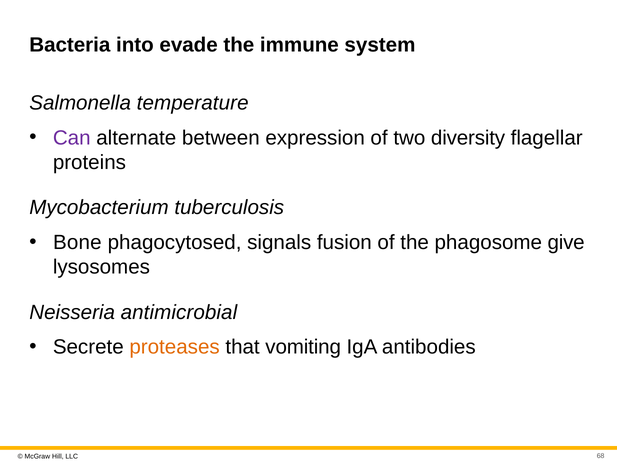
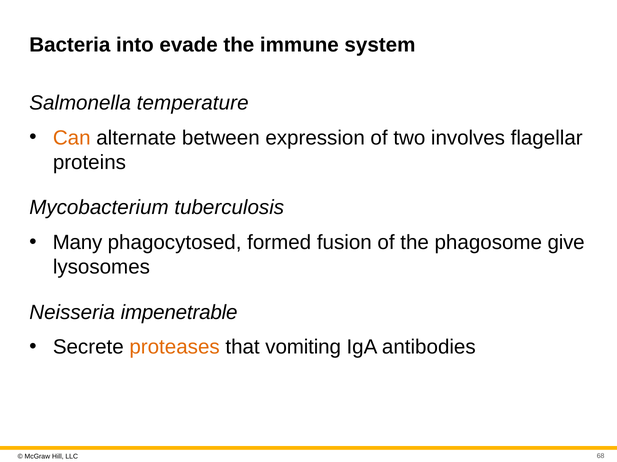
Can colour: purple -> orange
diversity: diversity -> involves
Bone: Bone -> Many
signals: signals -> formed
antimicrobial: antimicrobial -> impenetrable
